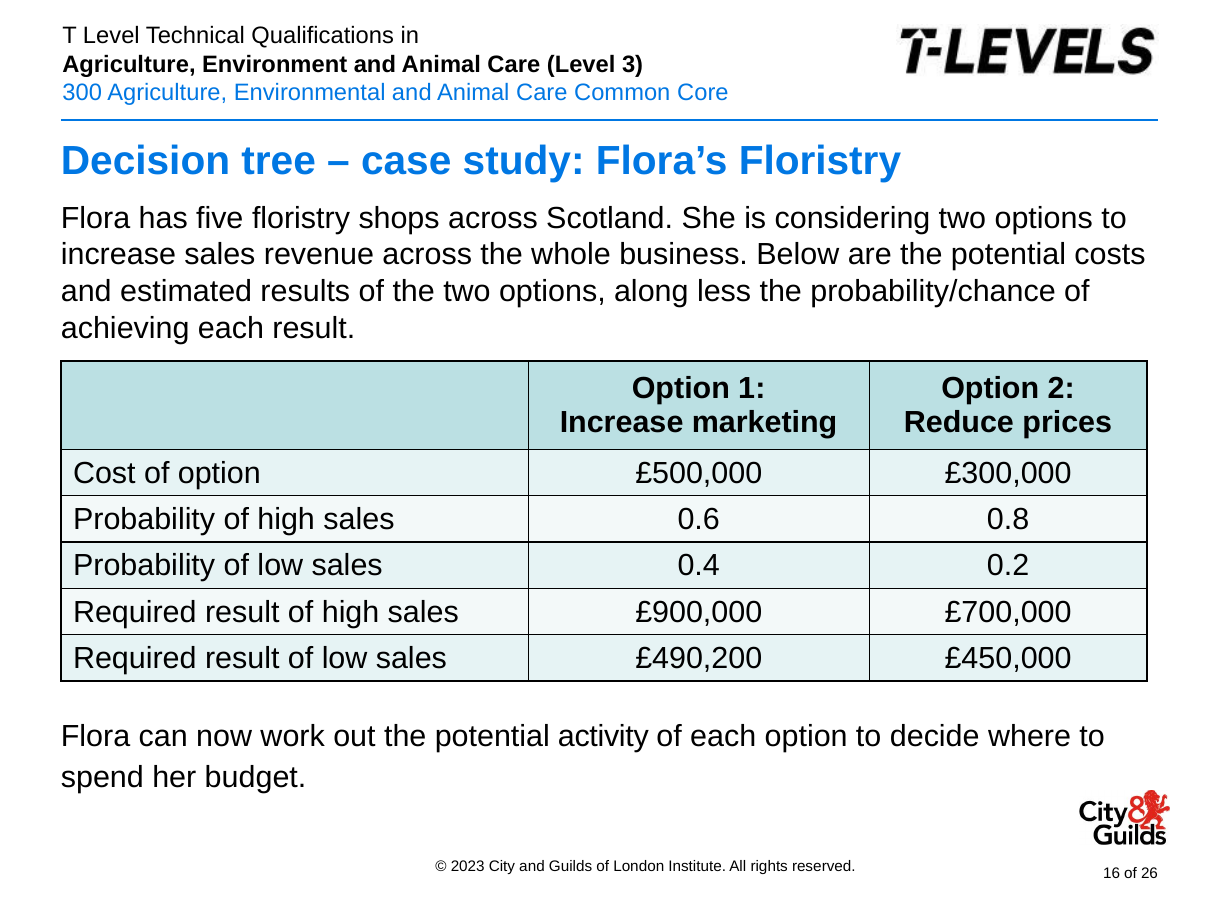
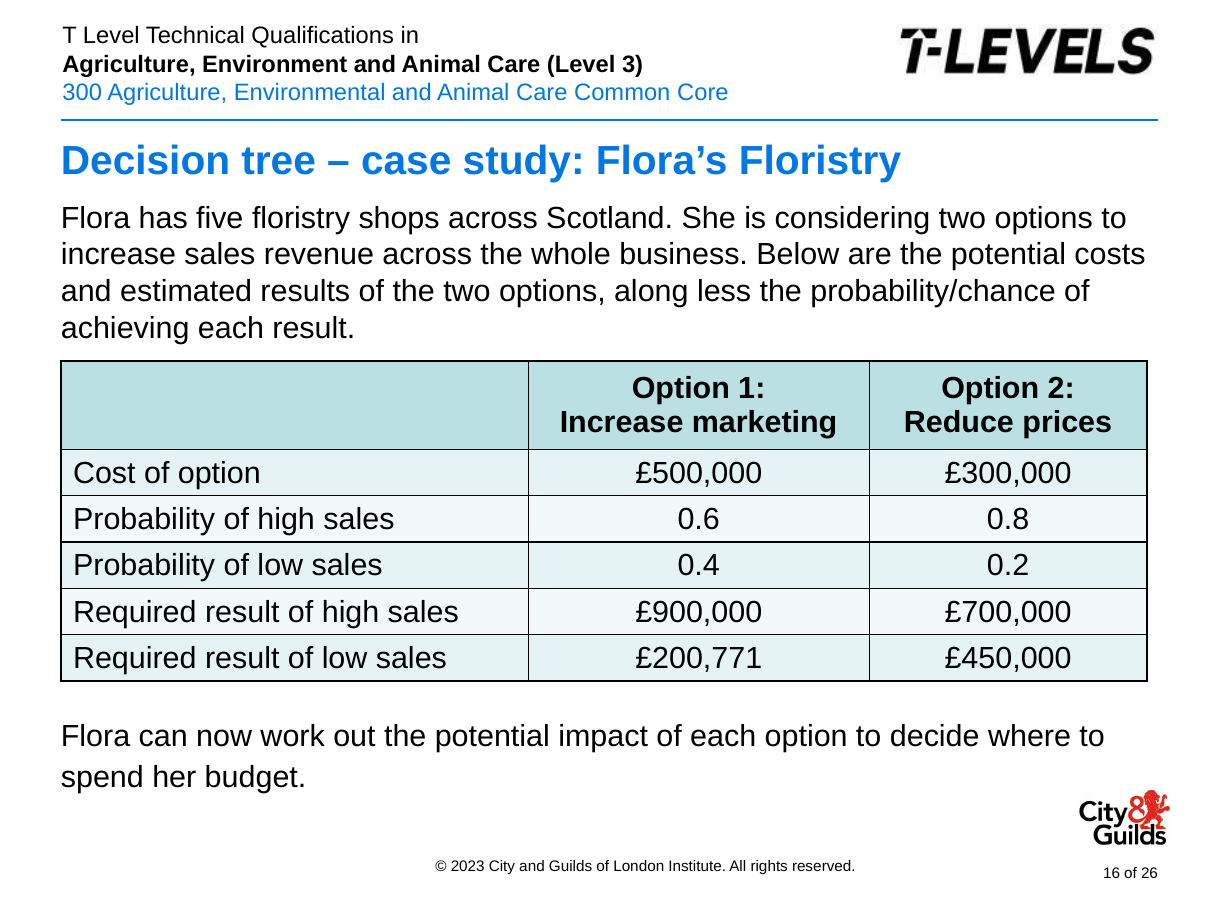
£490,200: £490,200 -> £200,771
activity: activity -> impact
